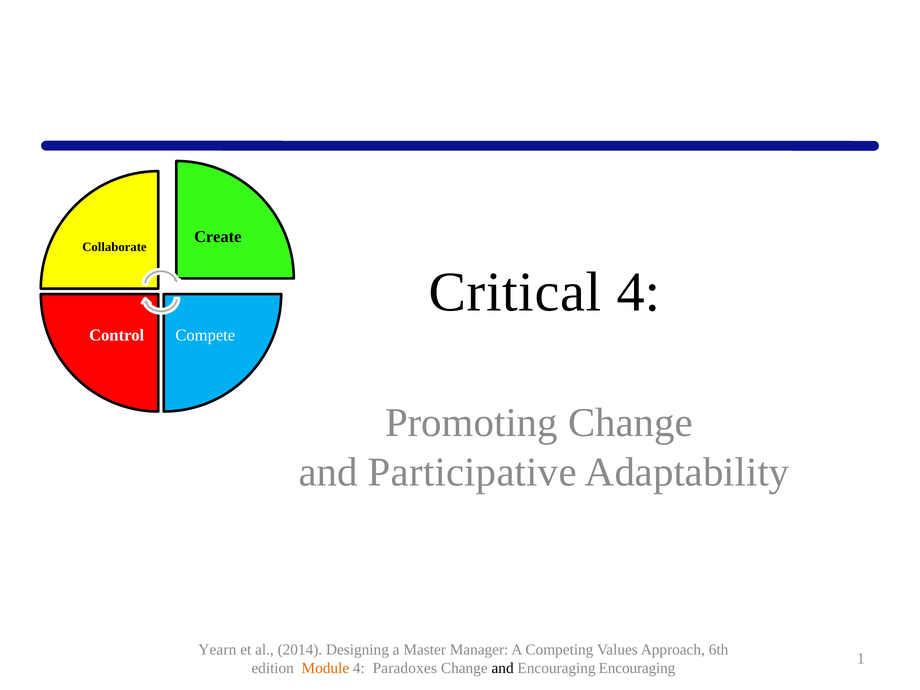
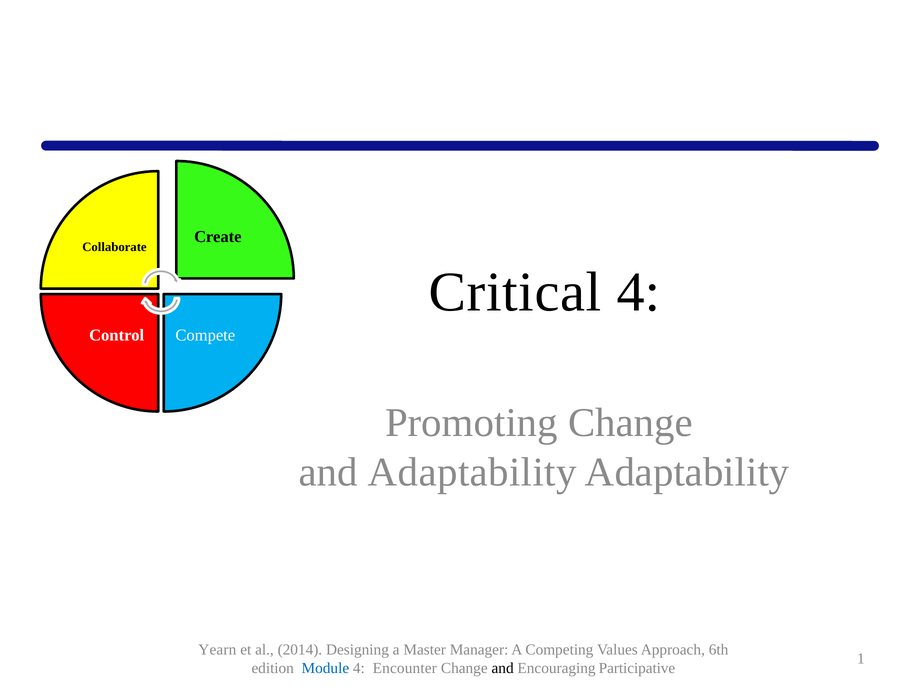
and Participative: Participative -> Adaptability
Module colour: orange -> blue
Paradoxes: Paradoxes -> Encounter
Encouraging Encouraging: Encouraging -> Participative
